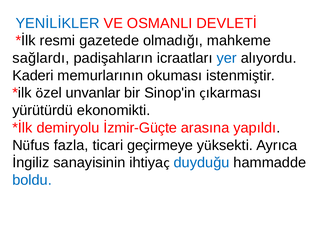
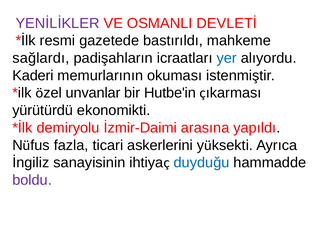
YENİLİKLER colour: blue -> purple
olmadığı: olmadığı -> bastırıldı
Sinop'in: Sinop'in -> Hutbe'in
İzmir-Güçte: İzmir-Güçte -> İzmir-Daimi
geçirmeye: geçirmeye -> askerlerini
boldu colour: blue -> purple
